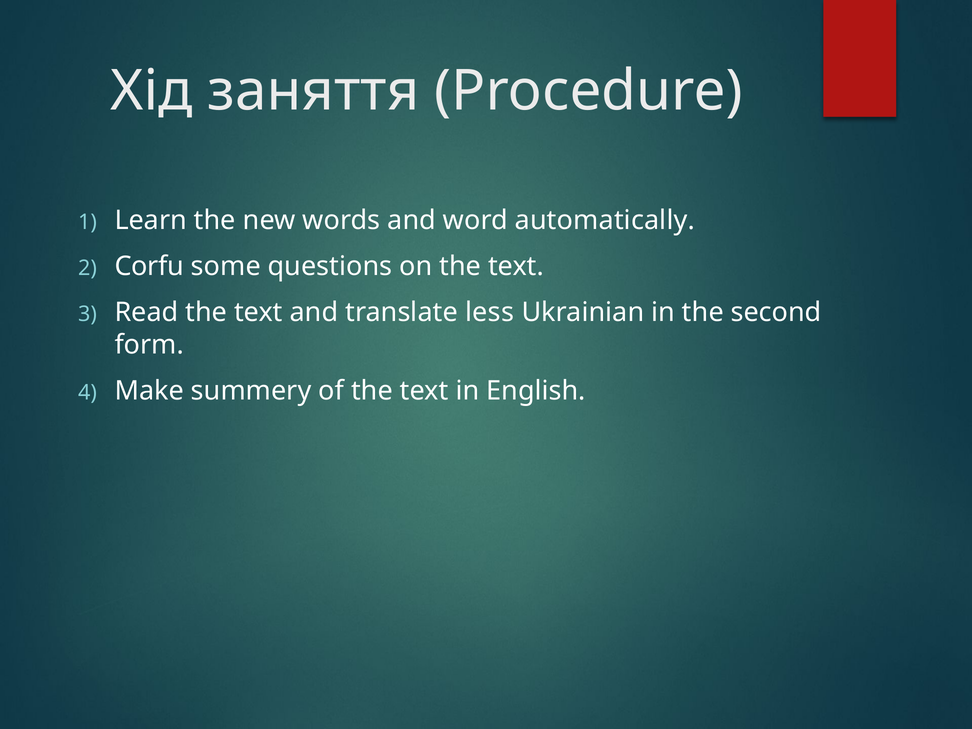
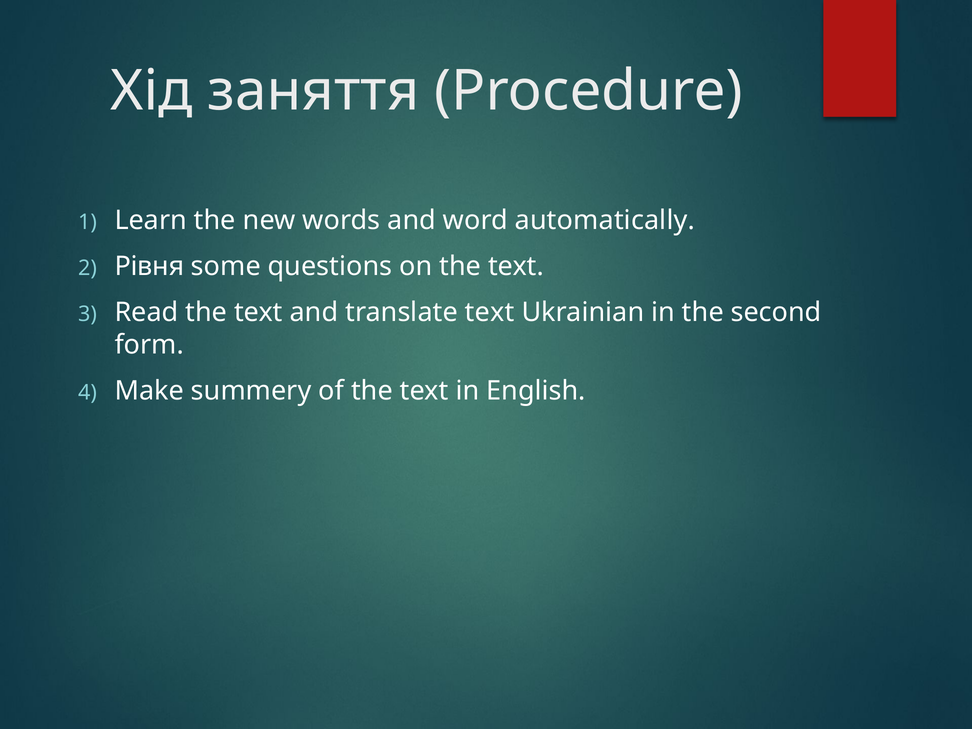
Corfu: Corfu -> Рівня
translate less: less -> text
